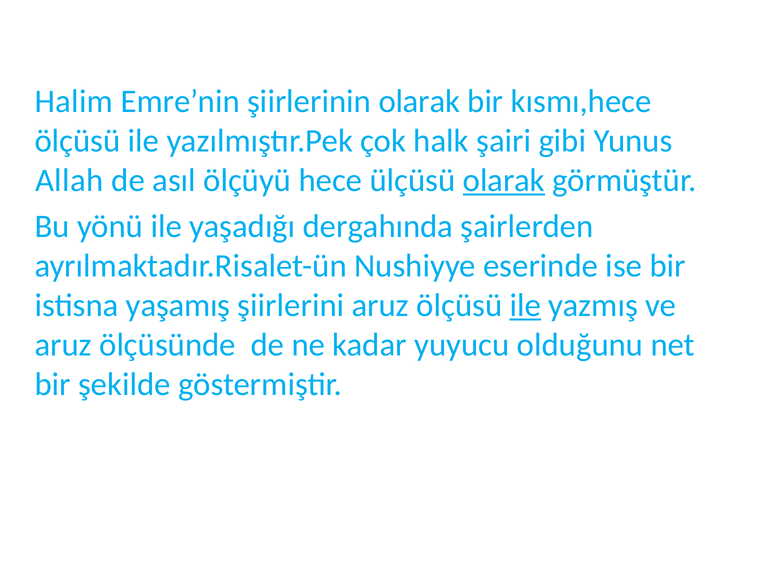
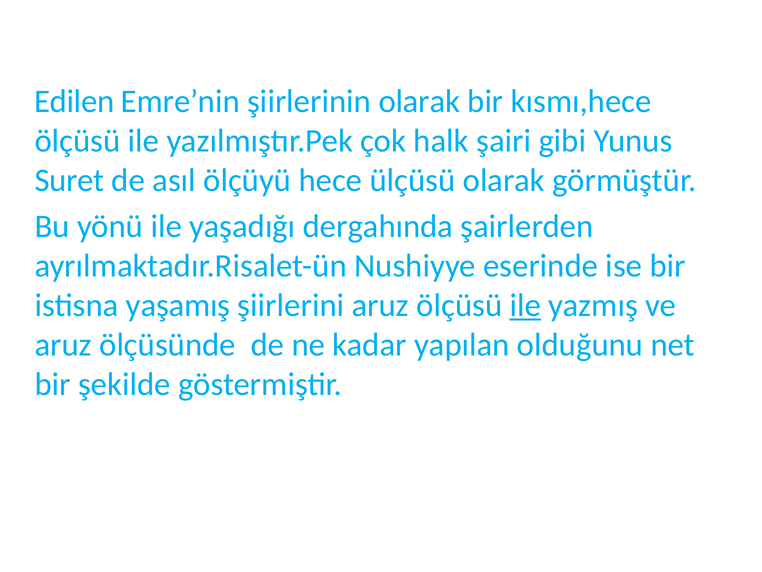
Halim: Halim -> Edilen
Allah: Allah -> Suret
olarak at (504, 180) underline: present -> none
yuyucu: yuyucu -> yapılan
